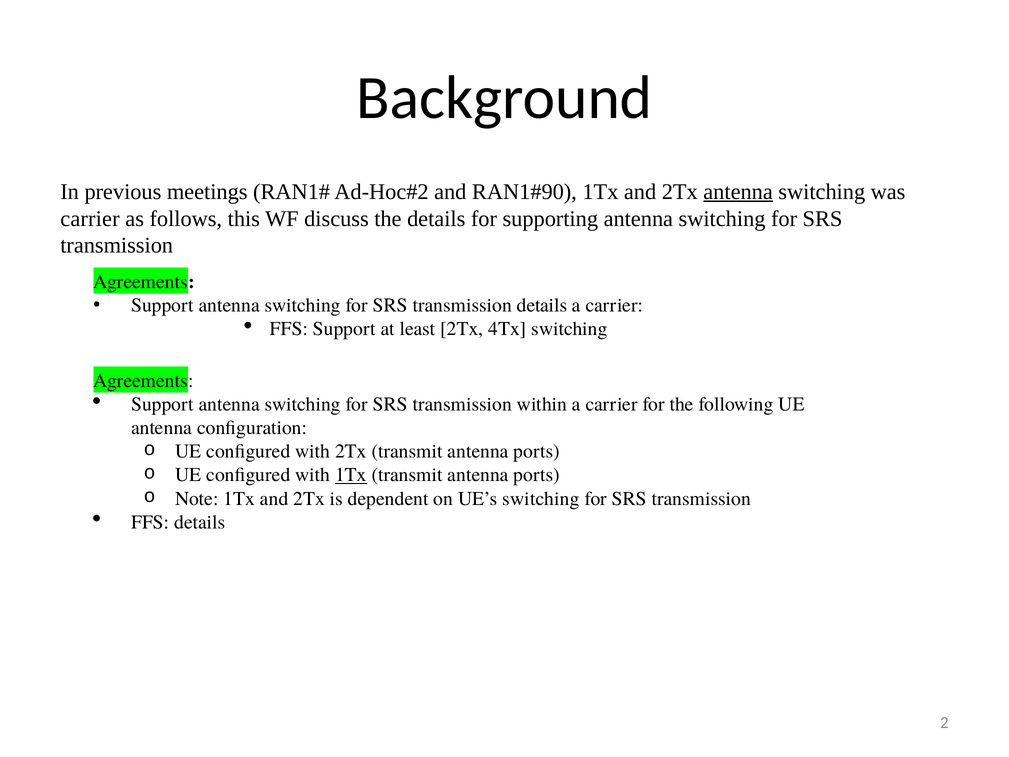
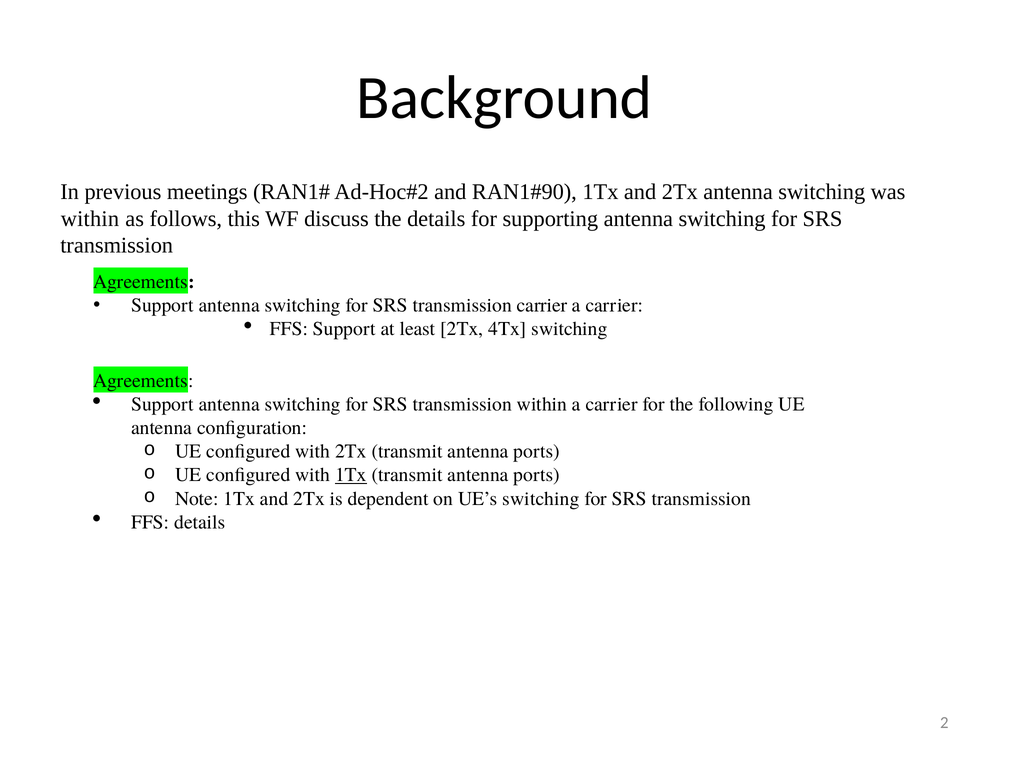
antenna at (738, 192) underline: present -> none
carrier at (90, 219): carrier -> within
transmission details: details -> carrier
